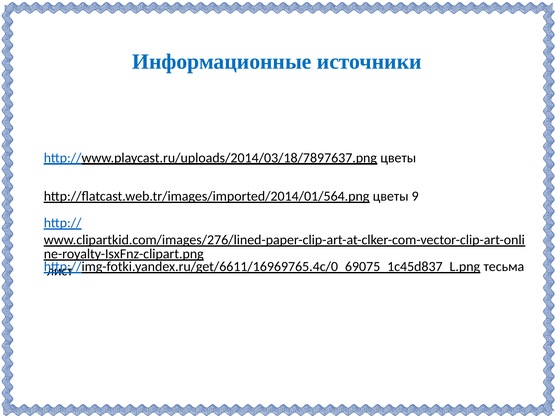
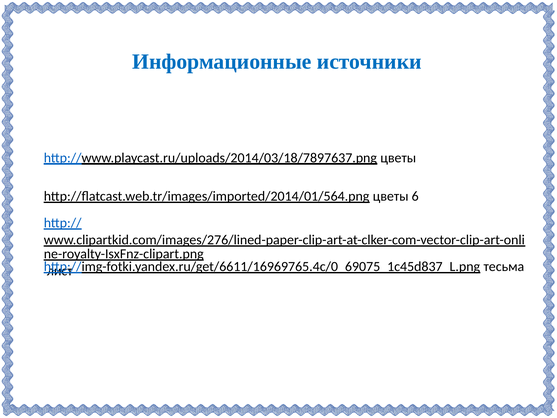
9: 9 -> 6
